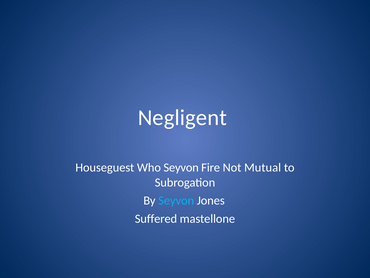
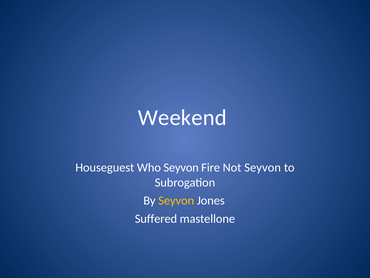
Negligent: Negligent -> Weekend
Not Mutual: Mutual -> Seyvon
Seyvon at (176, 200) colour: light blue -> yellow
